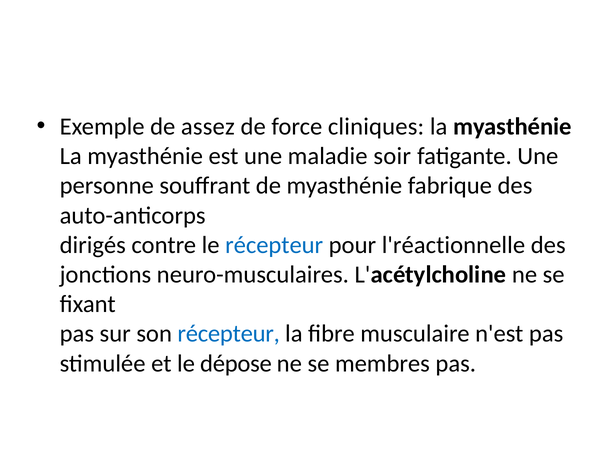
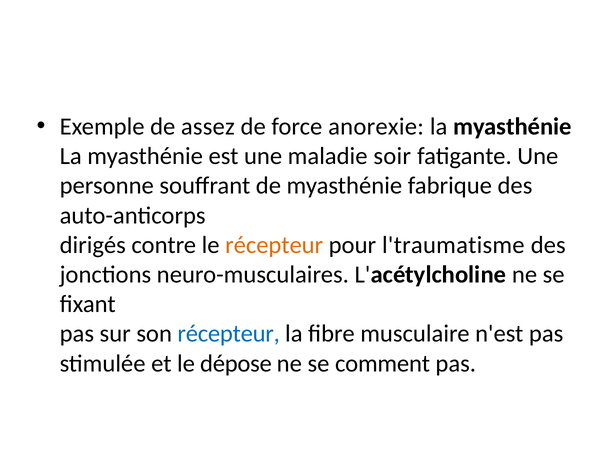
cliniques: cliniques -> anorexie
récepteur at (274, 245) colour: blue -> orange
l'réactionnelle: l'réactionnelle -> l'traumatisme
membres: membres -> comment
